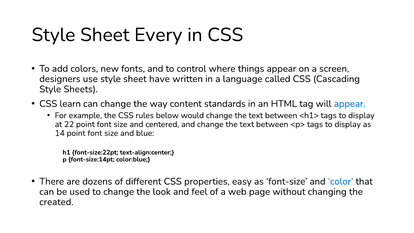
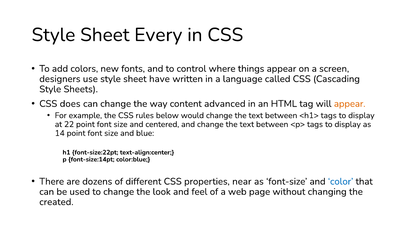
learn: learn -> does
standards: standards -> advanced
appear at (350, 104) colour: blue -> orange
easy: easy -> near
